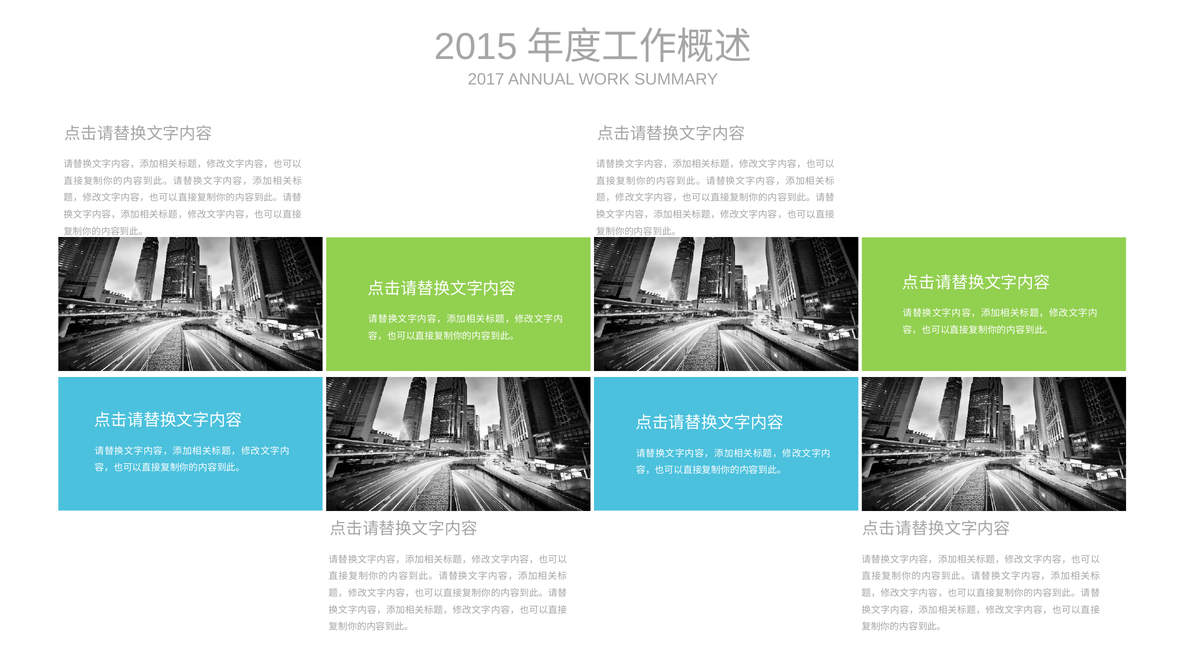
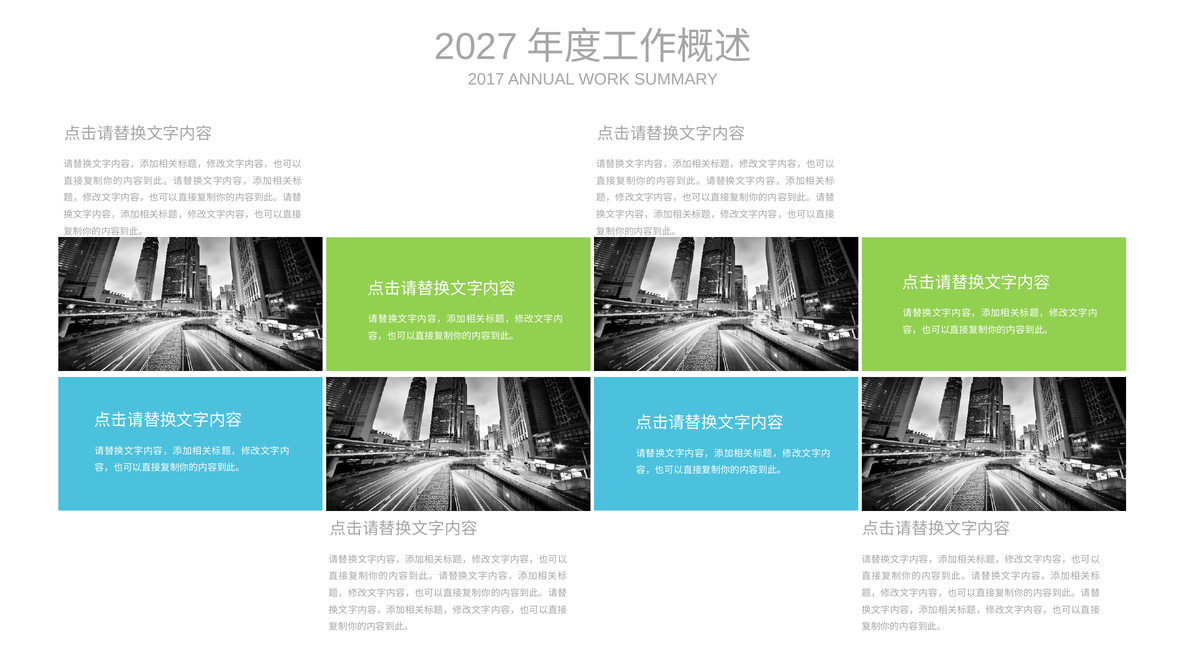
2015: 2015 -> 2027
